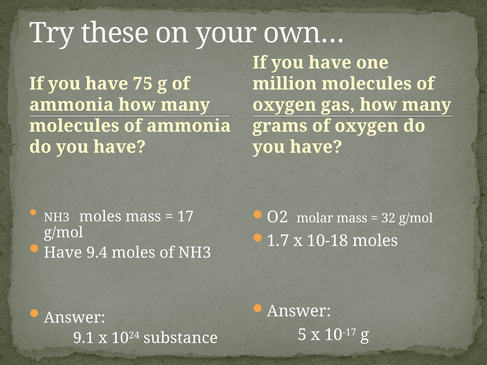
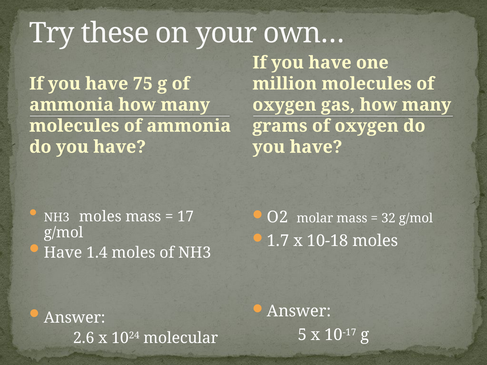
9.4: 9.4 -> 1.4
9.1: 9.1 -> 2.6
substance: substance -> molecular
